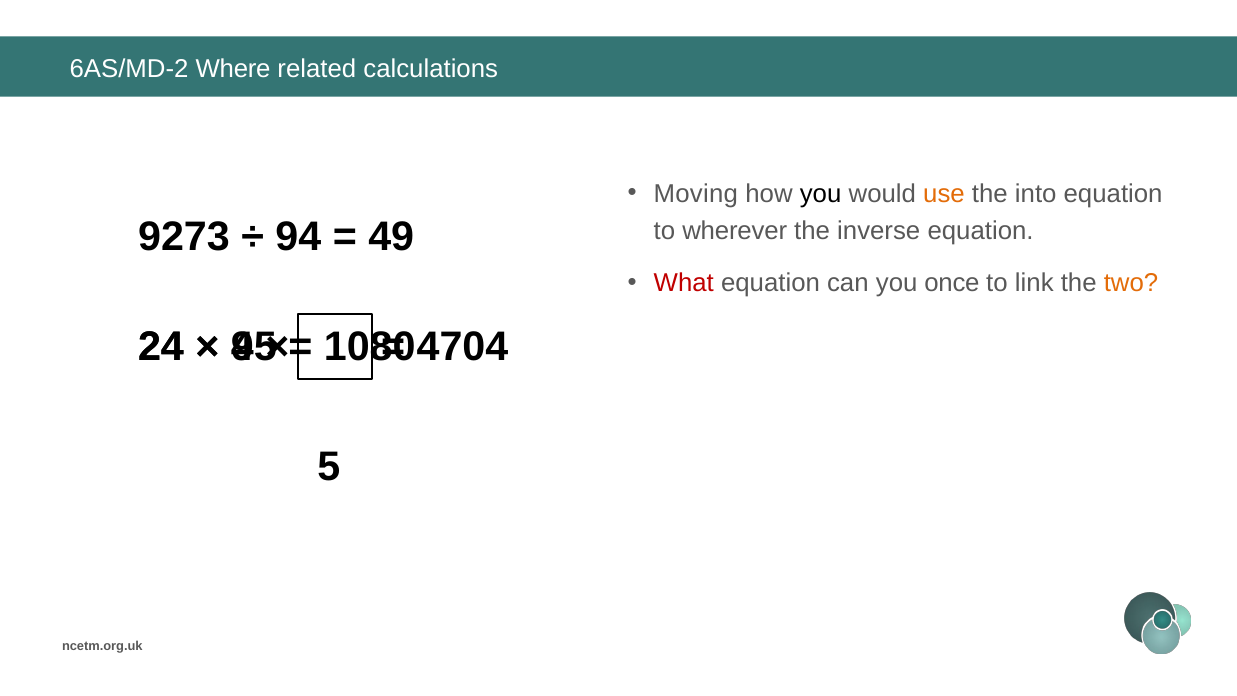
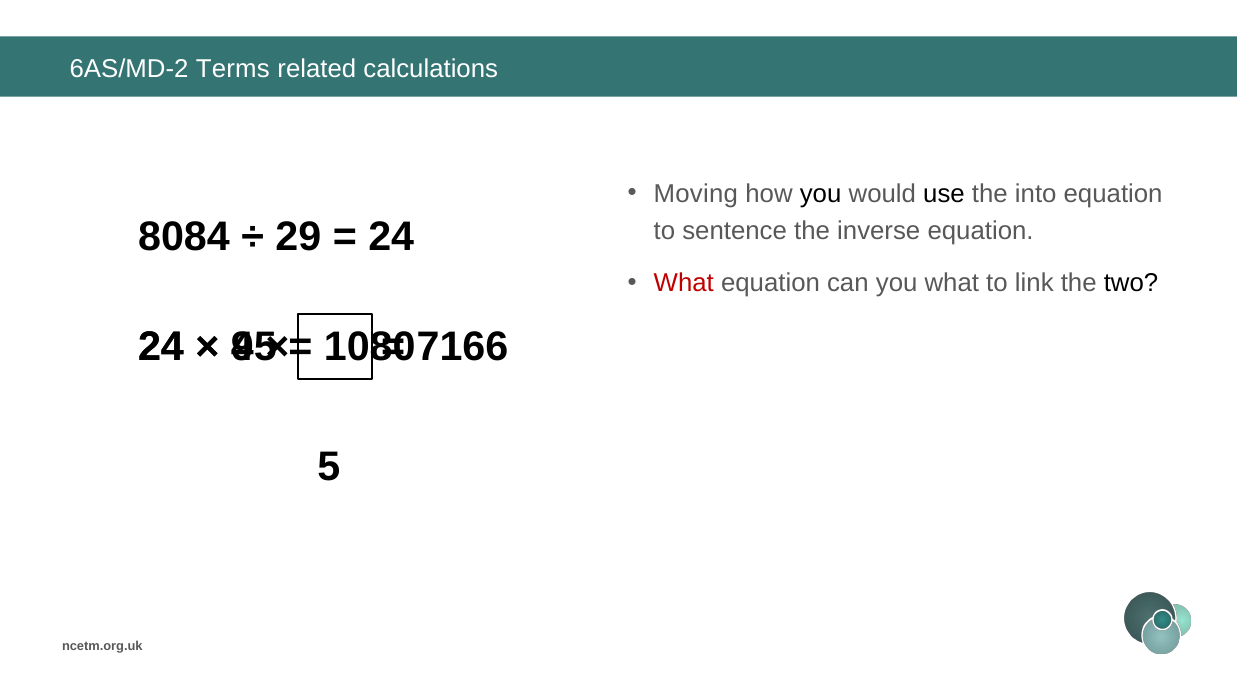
Where: Where -> Terms
use colour: orange -> black
9273: 9273 -> 8084
94: 94 -> 29
49 at (391, 237): 49 -> 24
wherever: wherever -> sentence
you once: once -> what
two colour: orange -> black
4704: 4704 -> 7166
